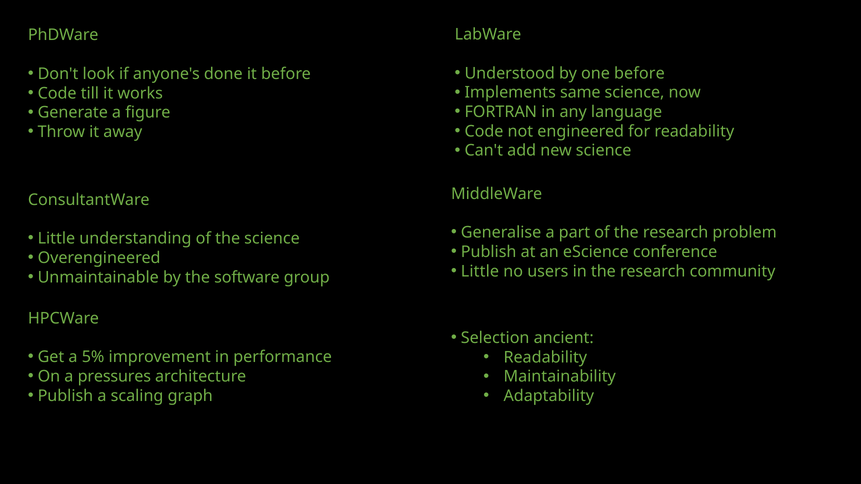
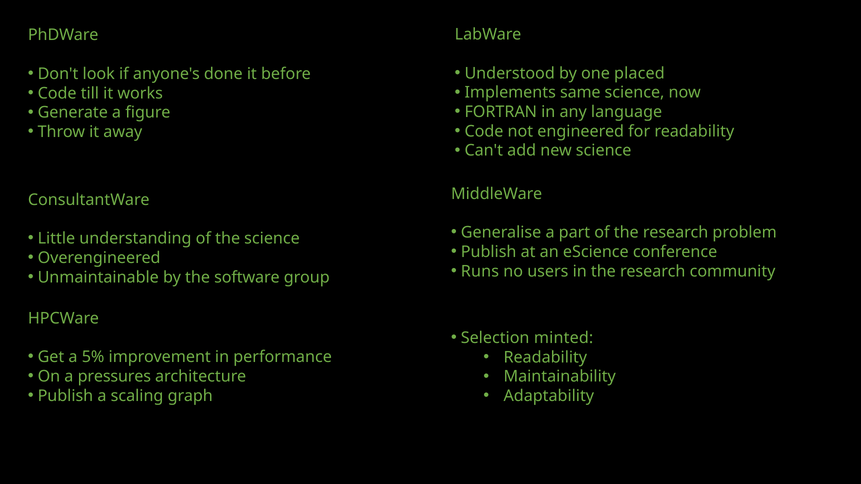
one before: before -> placed
Little at (480, 271): Little -> Runs
ancient: ancient -> minted
